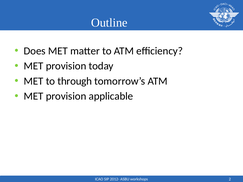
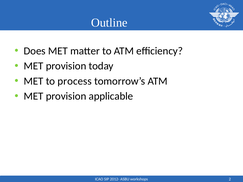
through: through -> process
